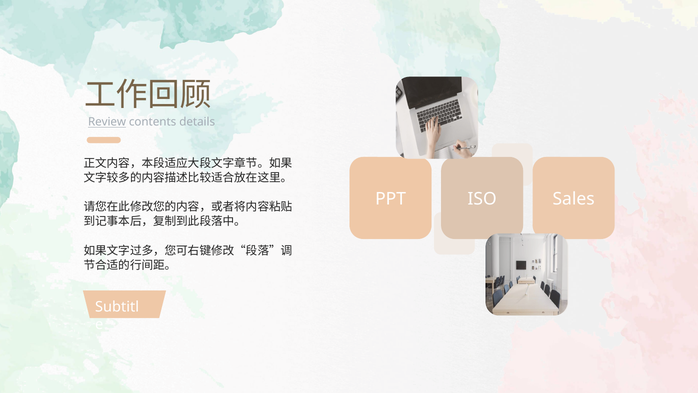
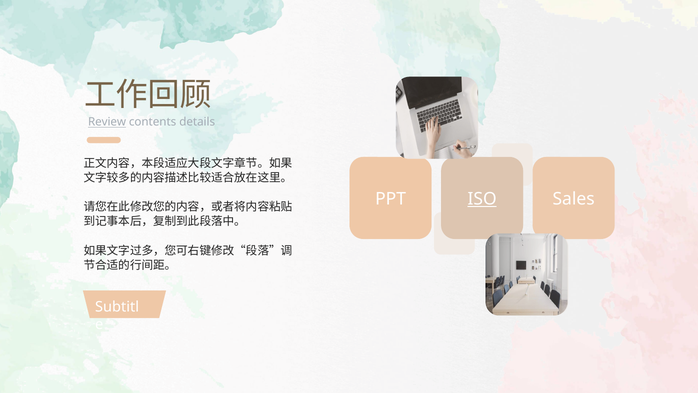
ISO underline: none -> present
